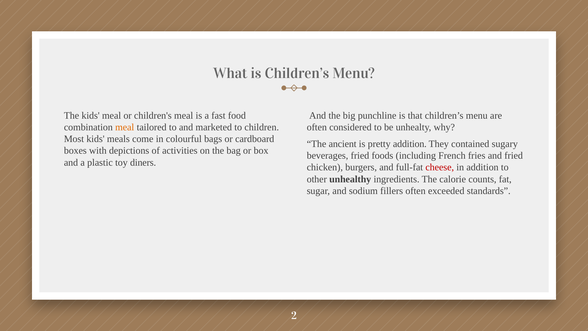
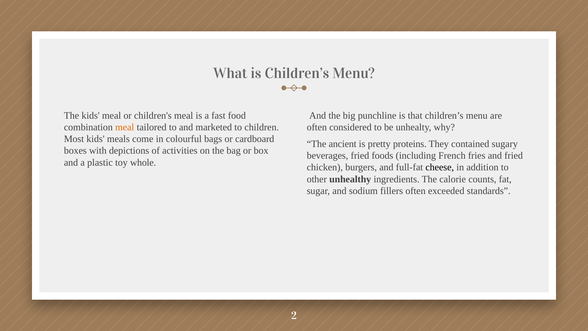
pretty addition: addition -> proteins
diners: diners -> whole
cheese colour: red -> black
